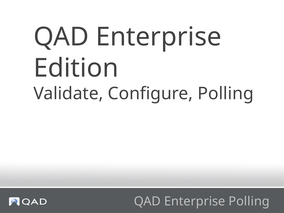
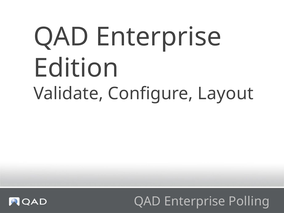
Configure Polling: Polling -> Layout
